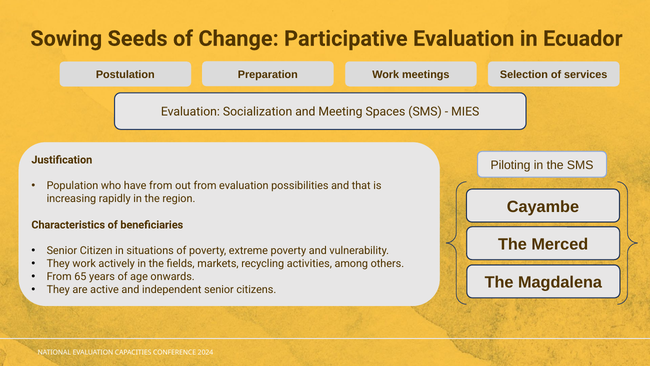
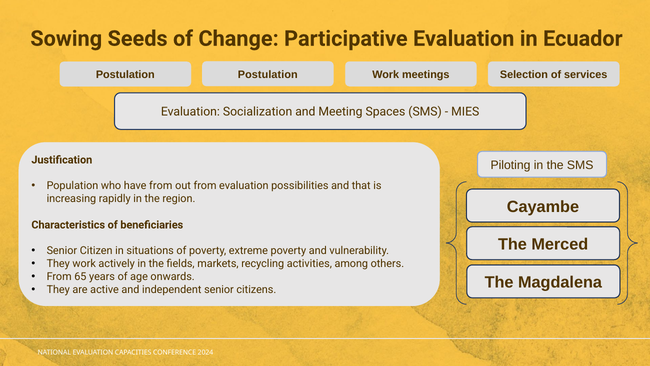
Postulation Preparation: Preparation -> Postulation
